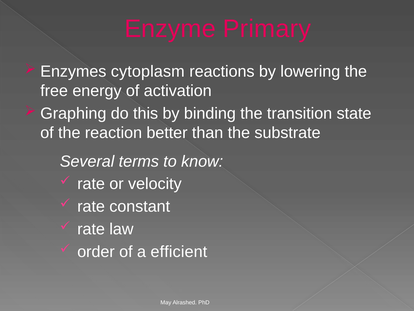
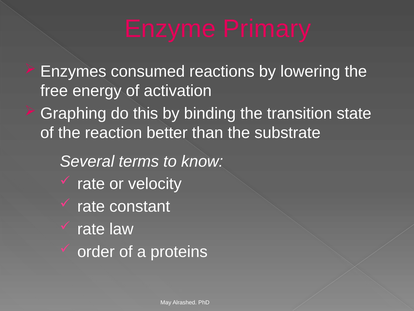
cytoplasm: cytoplasm -> consumed
efficient: efficient -> proteins
